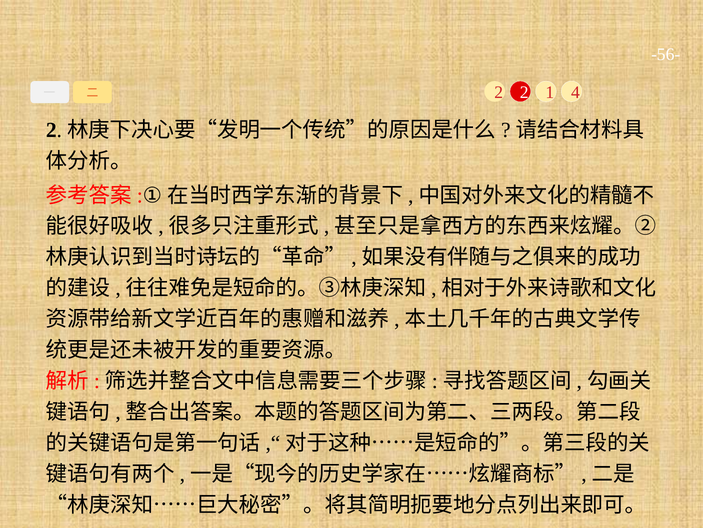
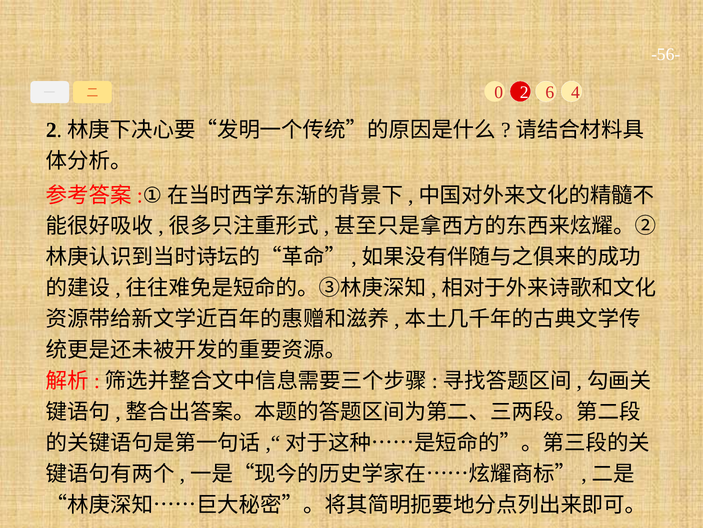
2 at (499, 92): 2 -> 0
1: 1 -> 6
